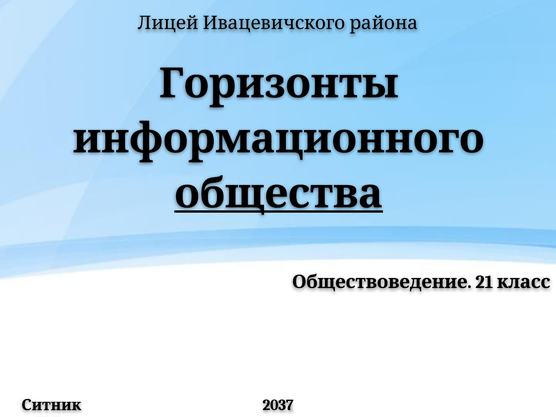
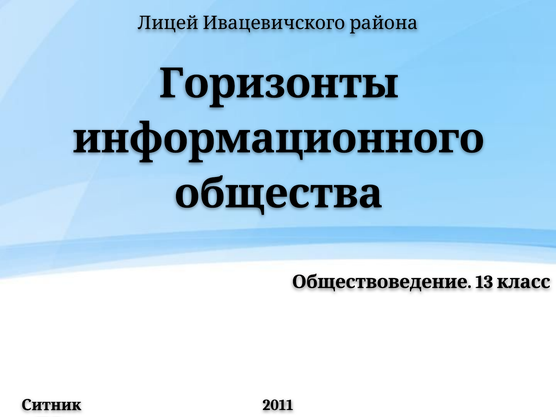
общества underline: present -> none
21: 21 -> 13
2037: 2037 -> 2011
